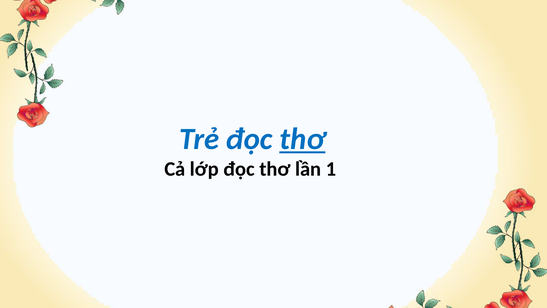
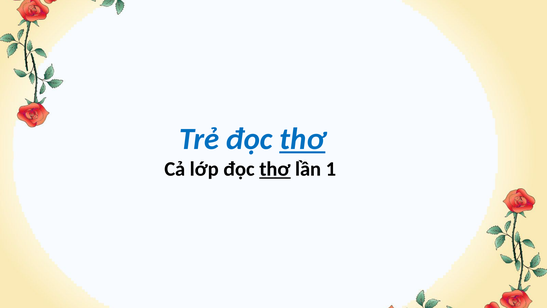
thơ at (275, 169) underline: none -> present
